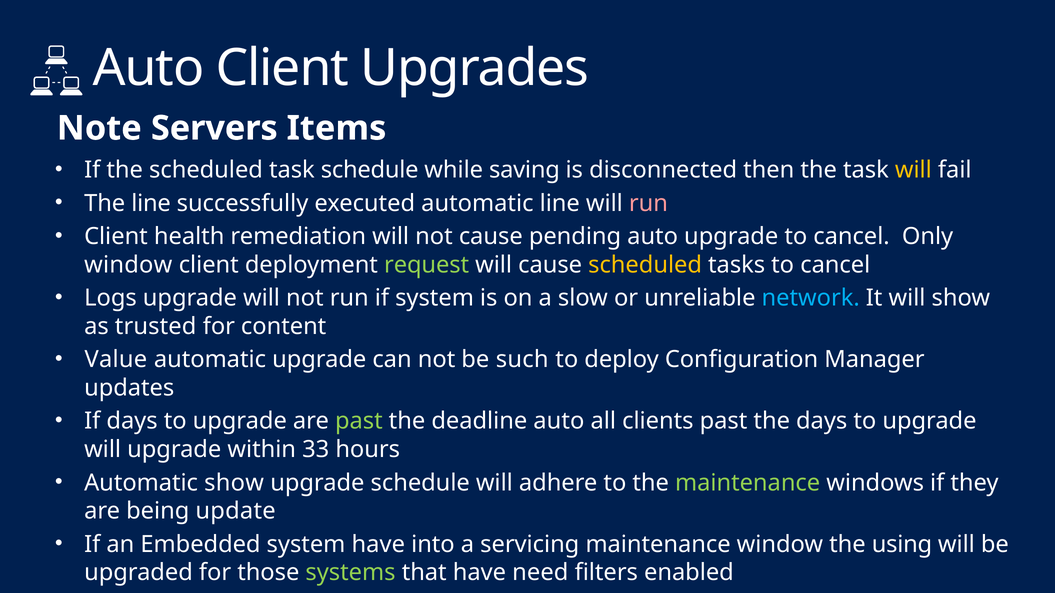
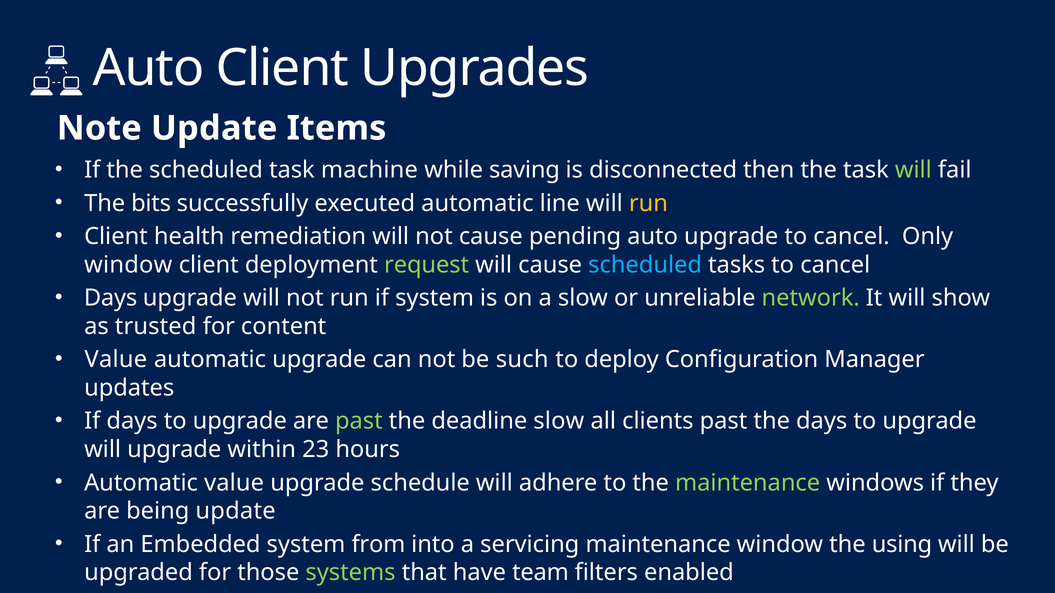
Note Servers: Servers -> Update
task schedule: schedule -> machine
will at (913, 170) colour: yellow -> light green
The line: line -> bits
run at (648, 203) colour: pink -> yellow
scheduled at (645, 265) colour: yellow -> light blue
Logs at (110, 298): Logs -> Days
network colour: light blue -> light green
deadline auto: auto -> slow
33: 33 -> 23
Automatic show: show -> value
system have: have -> from
need: need -> team
